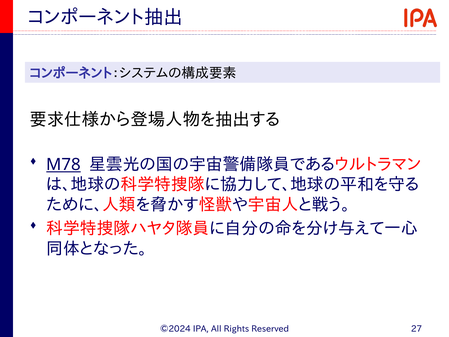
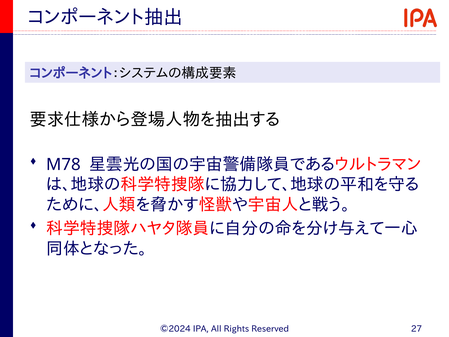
M78 underline: present -> none
